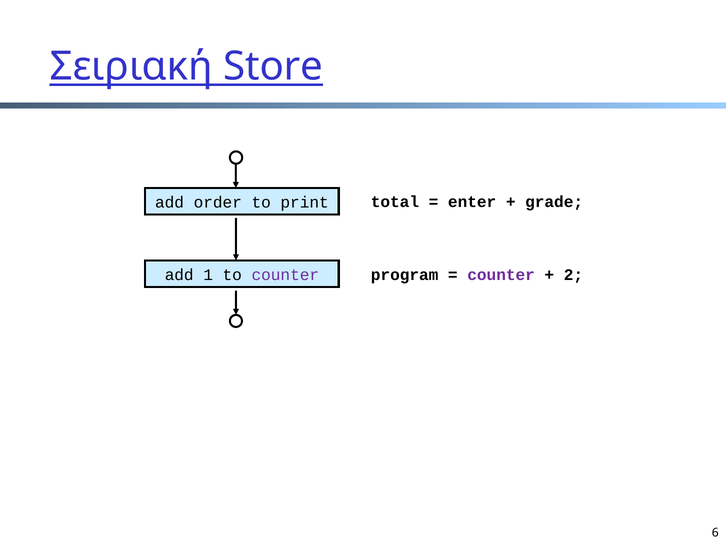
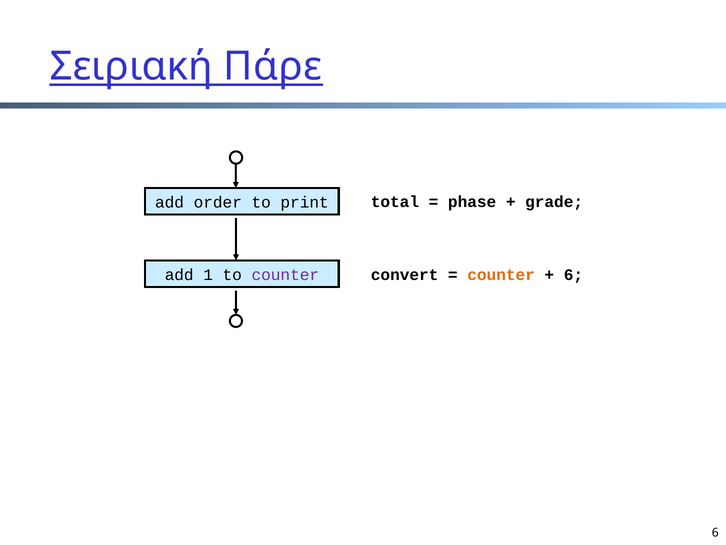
Store: Store -> Πάρε
enter: enter -> phase
program: program -> convert
counter at (501, 275) colour: purple -> orange
2 at (573, 275): 2 -> 6
